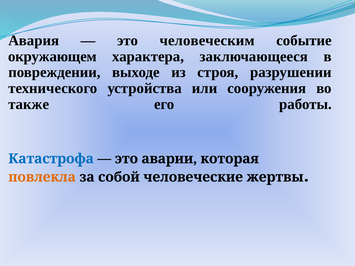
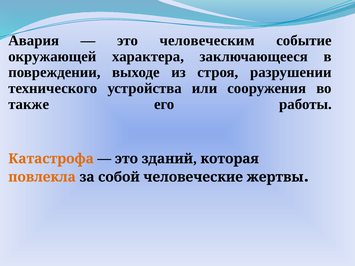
окружающем: окружающем -> окружающей
Катастрофа colour: blue -> orange
аварии: аварии -> зданий
